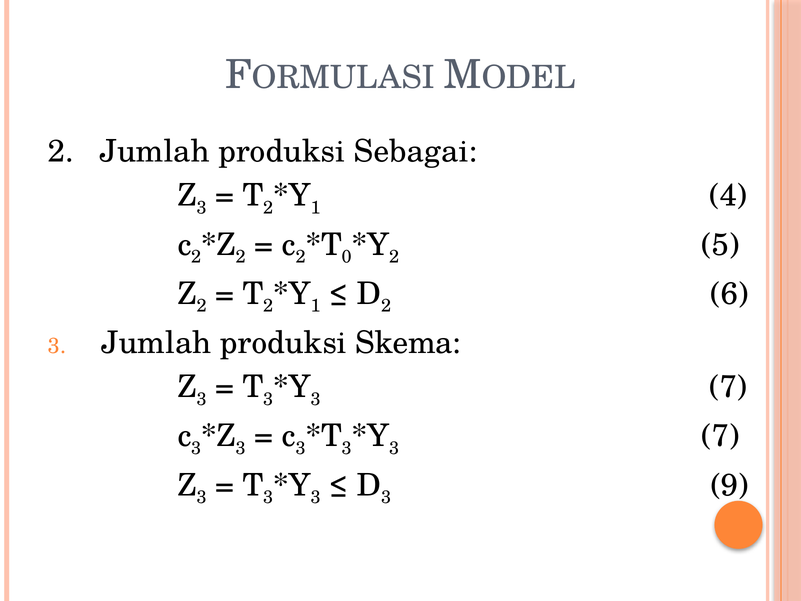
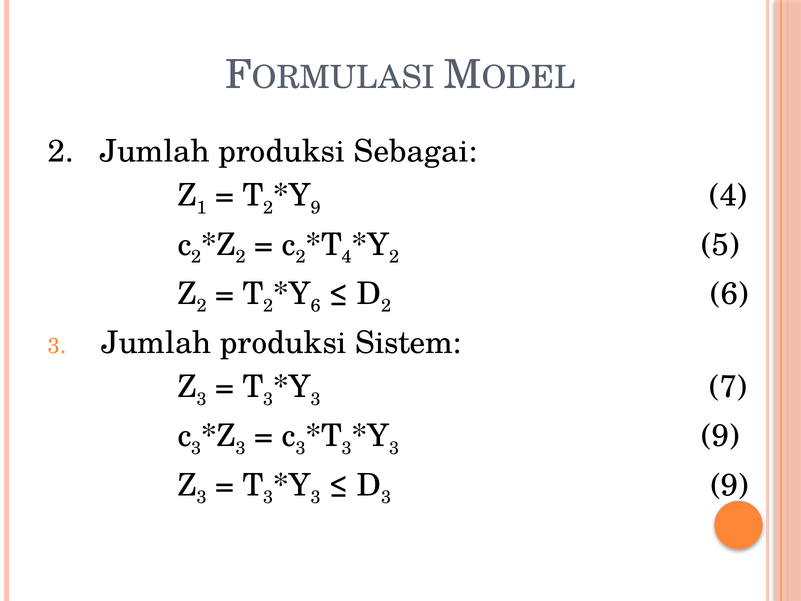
3 at (202, 208): 3 -> 1
1 at (316, 208): 1 -> 9
0 at (347, 257): 0 -> 4
1 at (316, 306): 1 -> 6
Skema: Skema -> Sistem
7 at (720, 436): 7 -> 9
